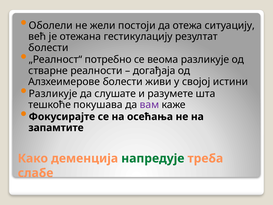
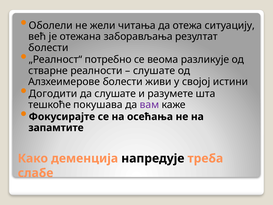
постоји: постоји -> читања
гестикулацију: гестикулацију -> заборављања
догађаја at (154, 71): догађаја -> слушате
Разликује at (53, 94): Разликује -> Догодити
напредује colour: green -> black
